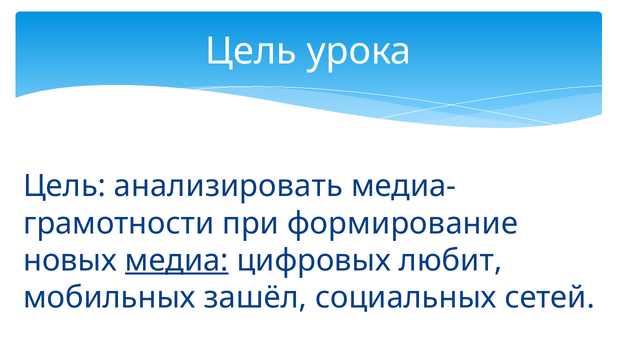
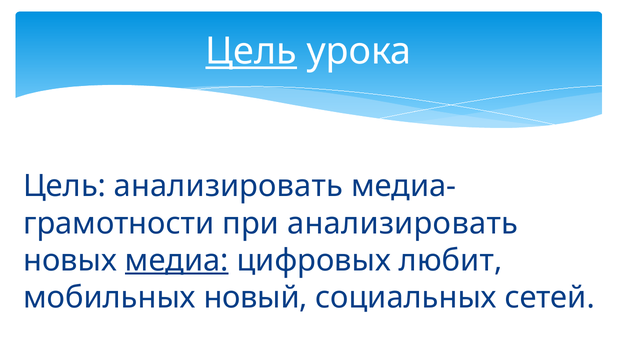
Цель at (251, 51) underline: none -> present
при формирование: формирование -> анализировать
зашёл: зашёл -> новый
